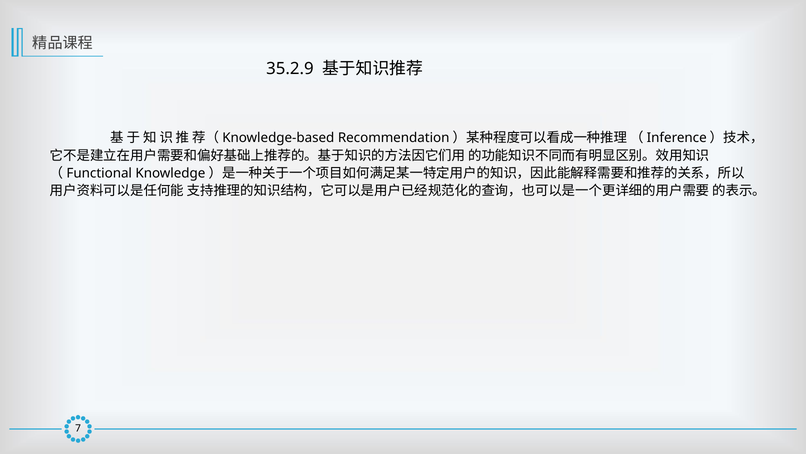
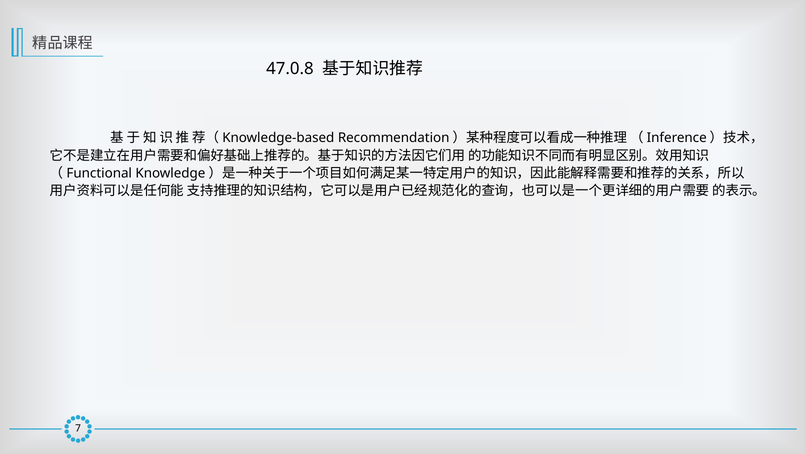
35.2.9: 35.2.9 -> 47.0.8
